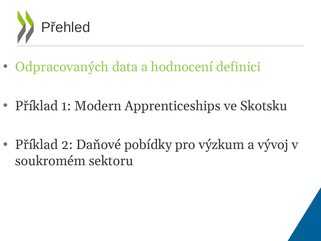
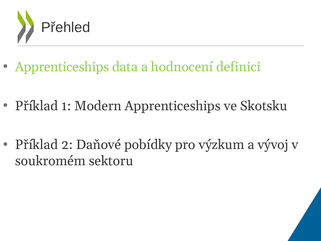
Odpracovaných at (62, 67): Odpracovaných -> Apprenticeships
